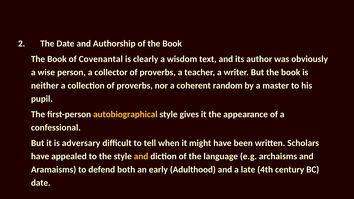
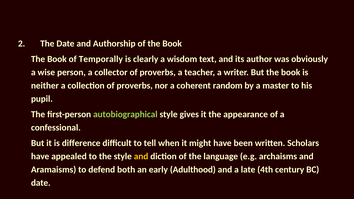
Covenantal: Covenantal -> Temporally
autobiographical colour: yellow -> light green
adversary: adversary -> difference
